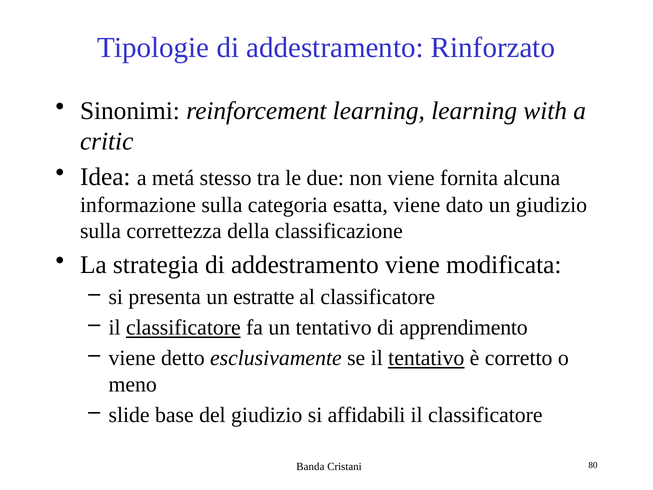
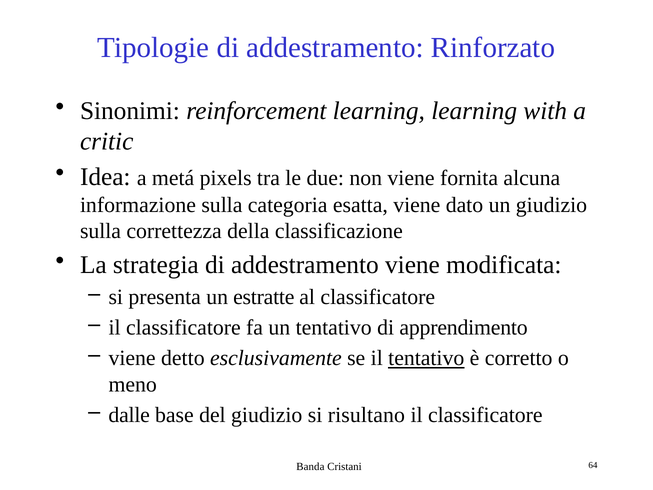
stesso: stesso -> pixels
classificatore at (183, 328) underline: present -> none
slide: slide -> dalle
affidabili: affidabili -> risultano
80: 80 -> 64
